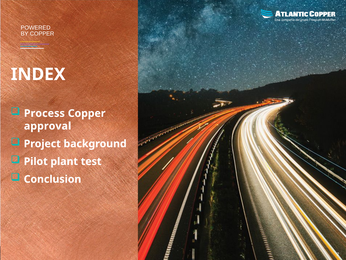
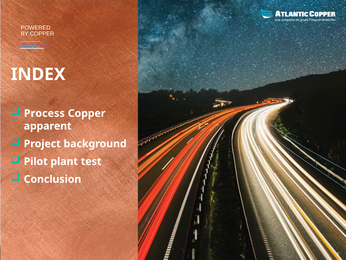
approval: approval -> apparent
